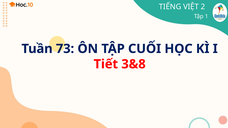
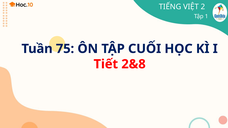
73: 73 -> 75
3&8: 3&8 -> 2&8
